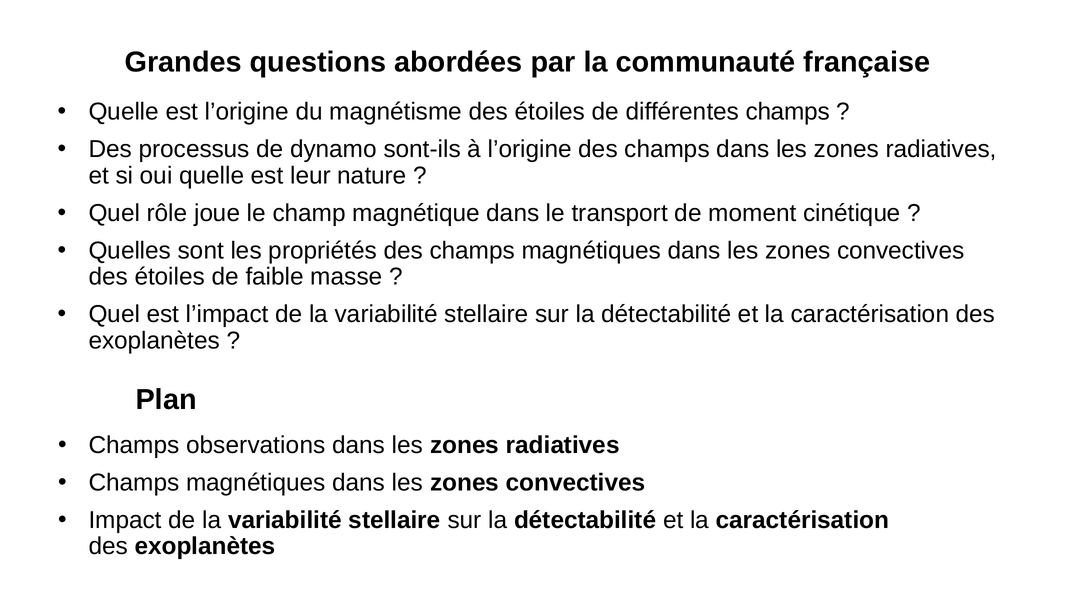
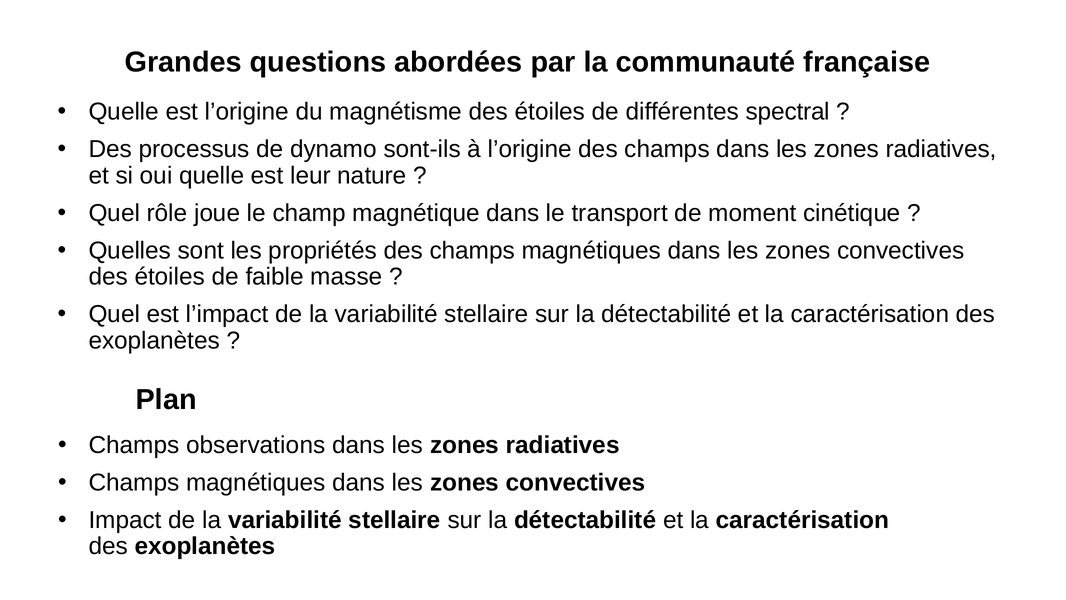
différentes champs: champs -> spectral
